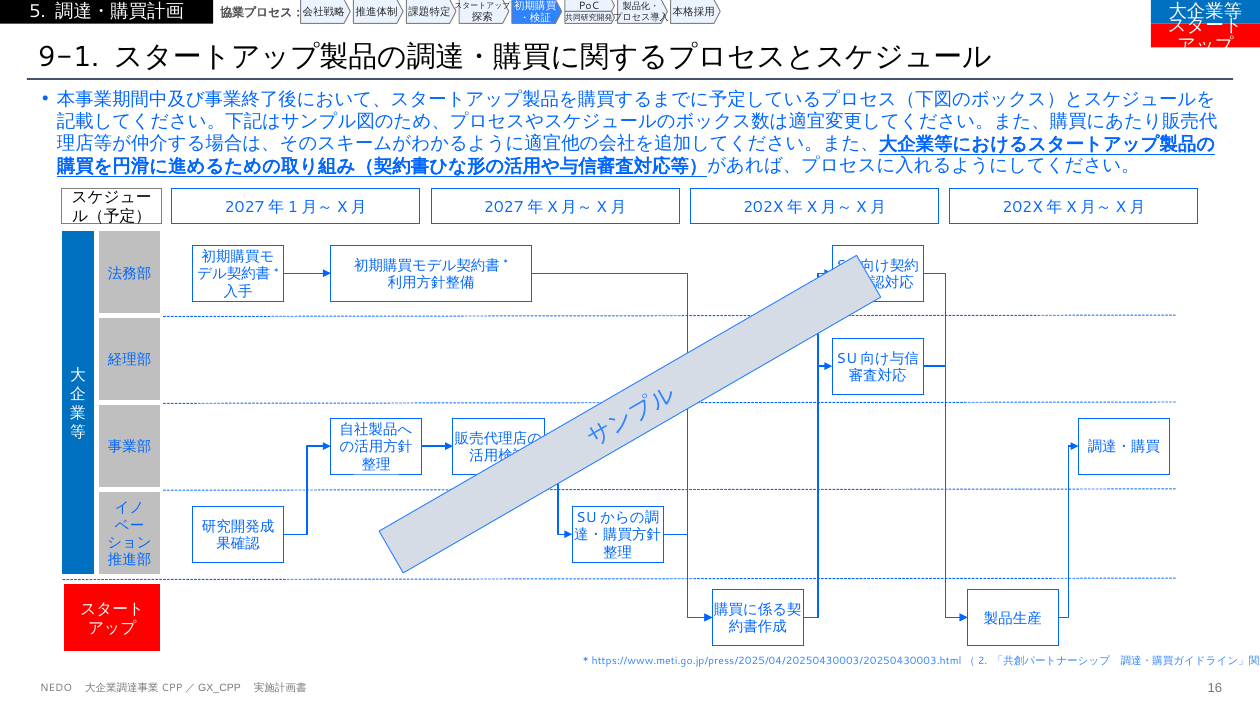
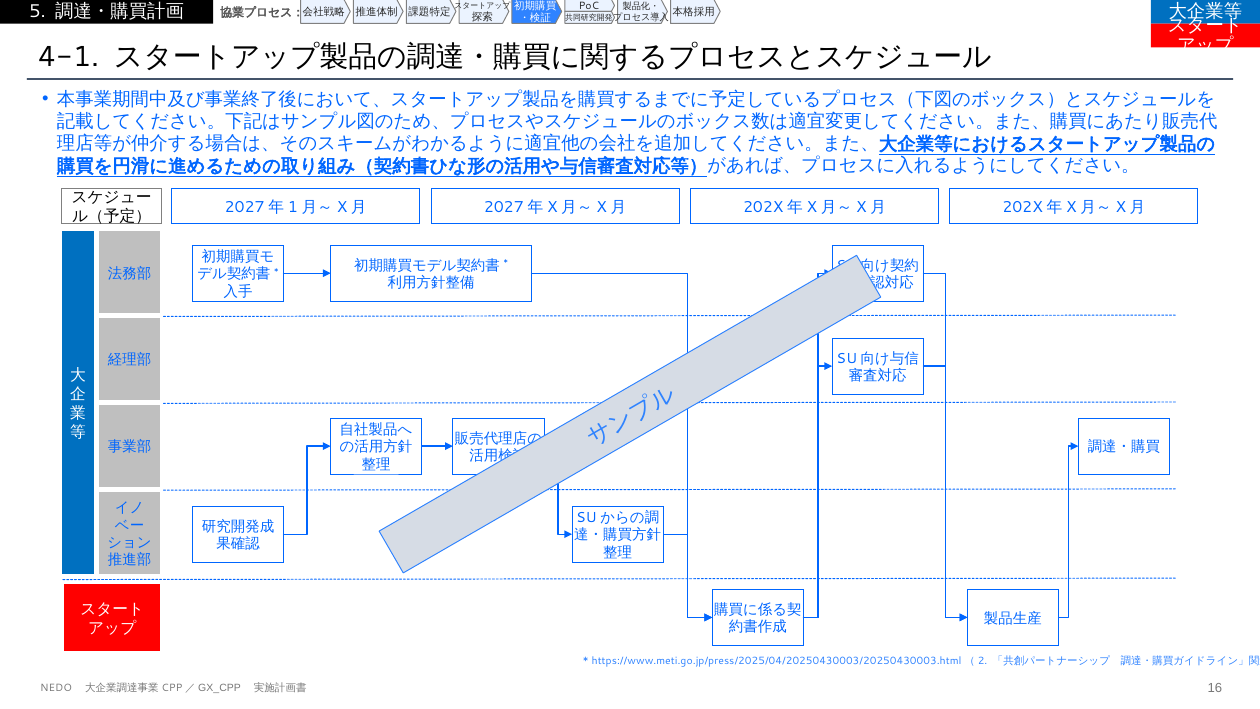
9-1: 9-1 -> 4-1
